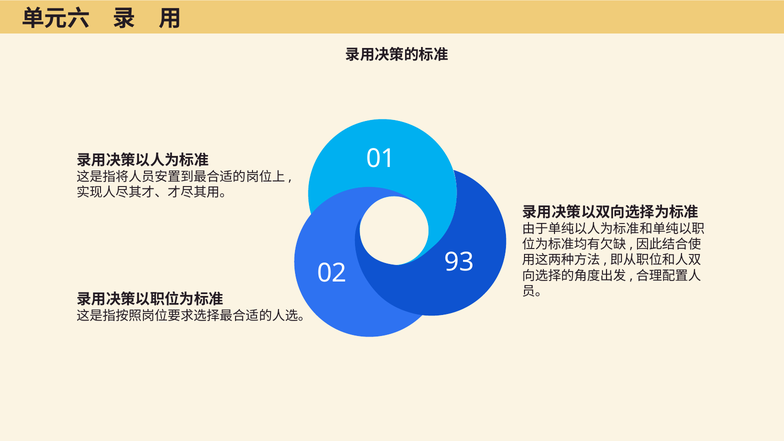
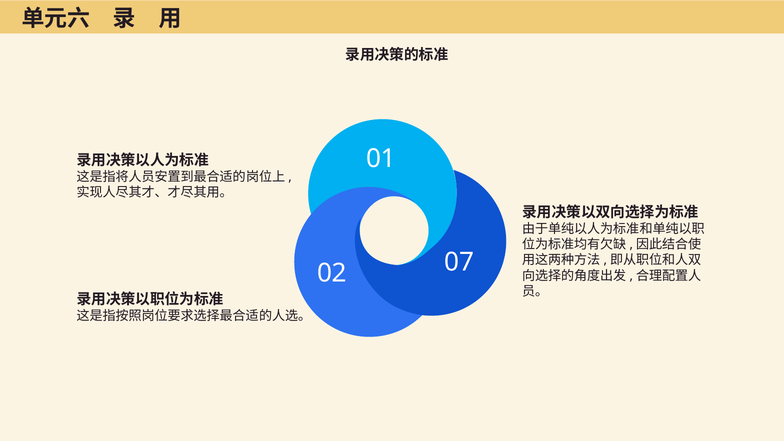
93: 93 -> 07
